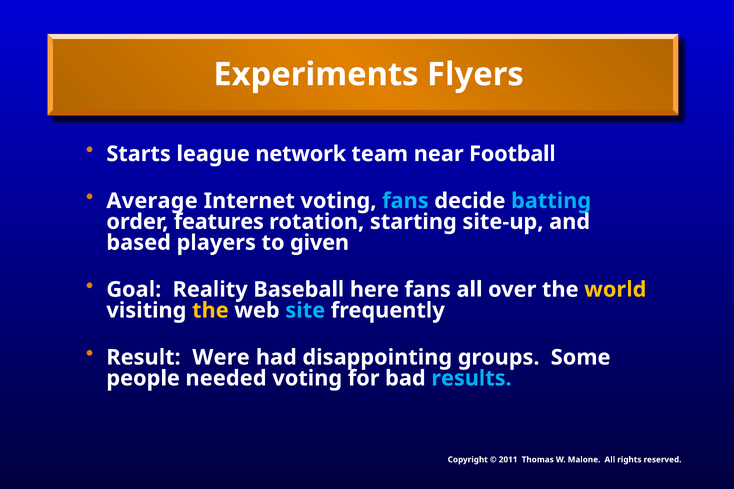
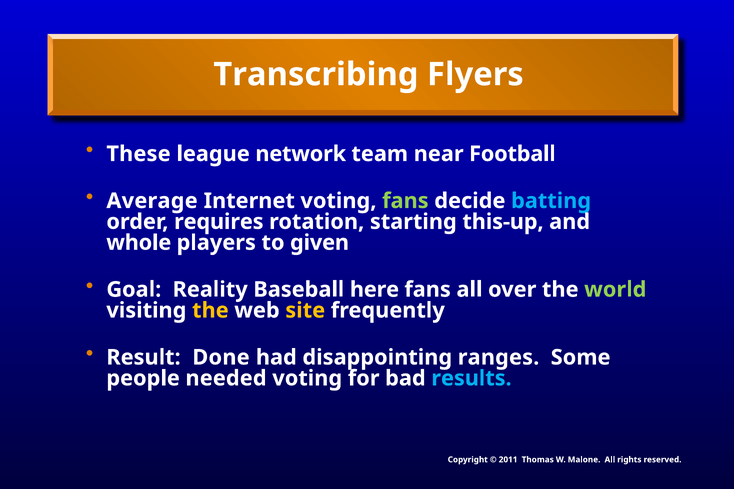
Experiments: Experiments -> Transcribing
Starts: Starts -> These
fans at (405, 201) colour: light blue -> light green
features: features -> requires
site-up: site-up -> this-up
based: based -> whole
world colour: yellow -> light green
site colour: light blue -> yellow
Were: Were -> Done
groups: groups -> ranges
